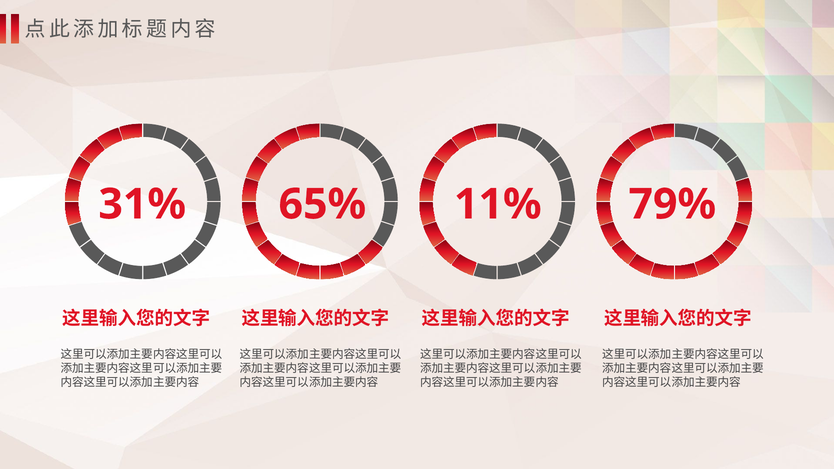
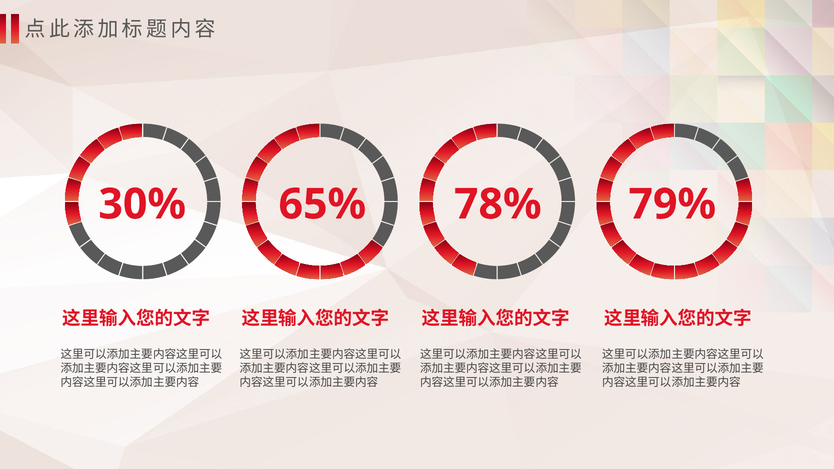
31%: 31% -> 30%
11%: 11% -> 78%
